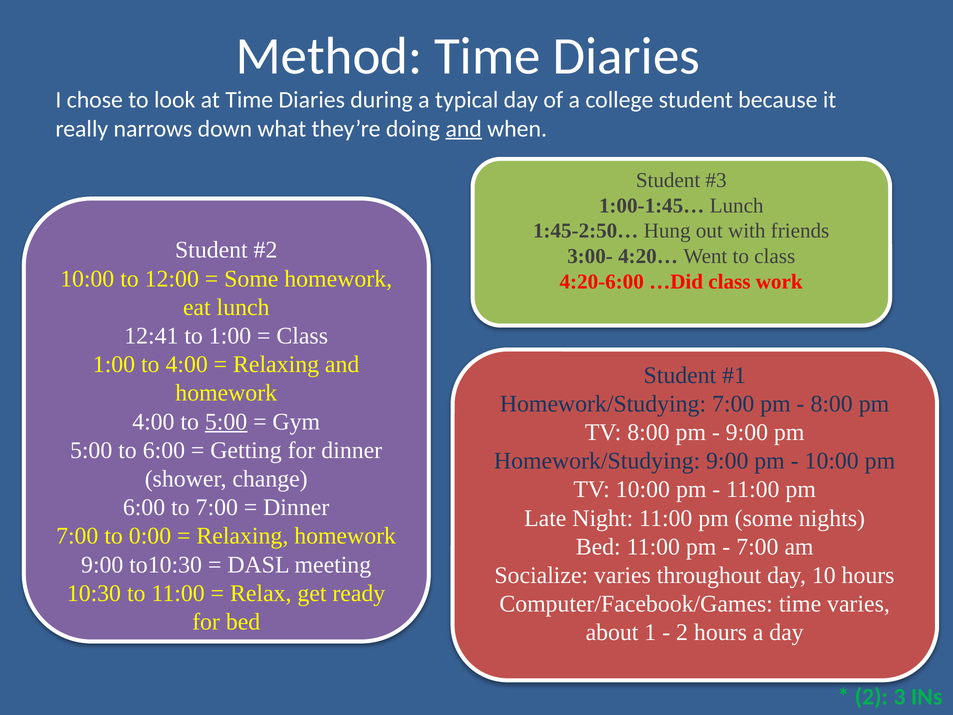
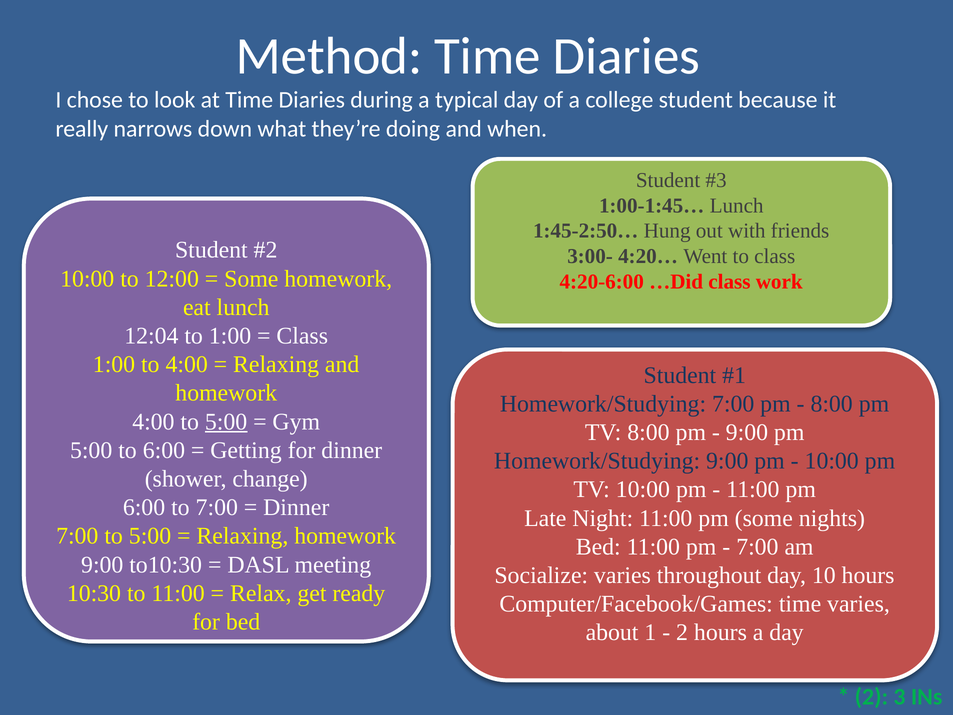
and at (464, 129) underline: present -> none
12:41: 12:41 -> 12:04
7:00 to 0:00: 0:00 -> 5:00
